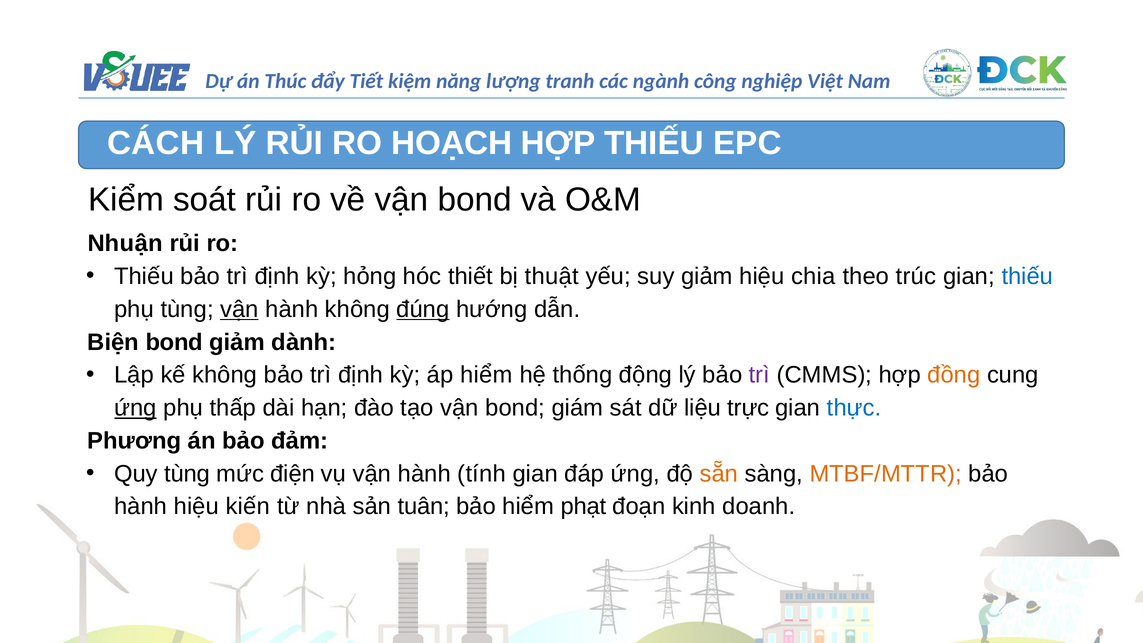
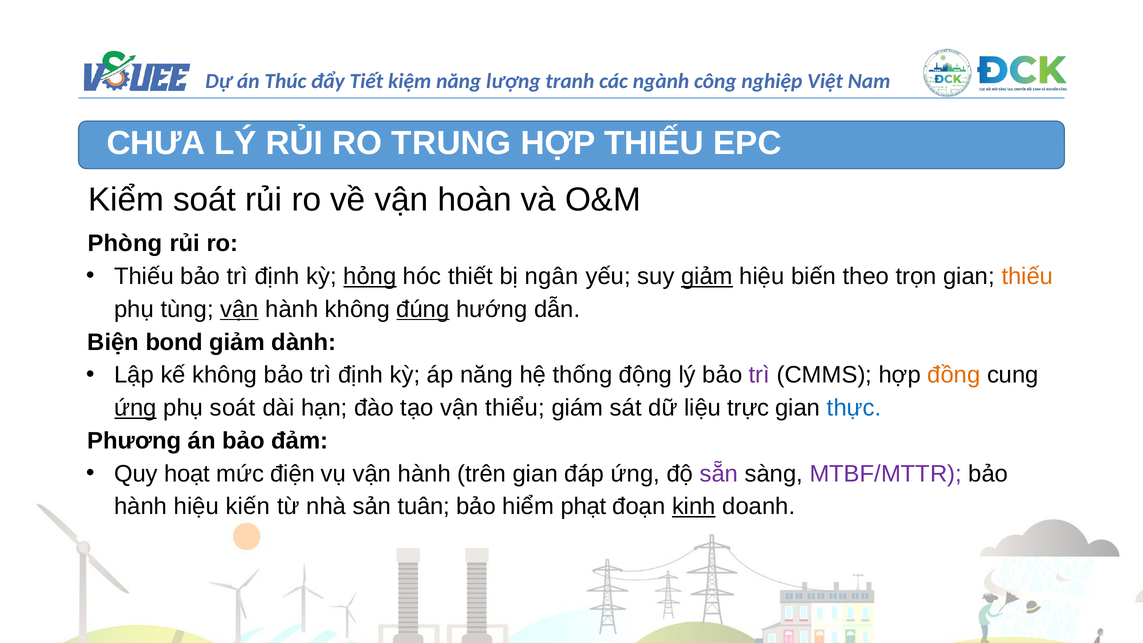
CÁCH: CÁCH -> CHƯA
HOẠCH: HOẠCH -> TRUNG
về vận bond: bond -> hoàn
Nhuận: Nhuận -> Phòng
hỏng underline: none -> present
thuật: thuật -> ngân
giảm at (707, 276) underline: none -> present
chia: chia -> biến
trúc: trúc -> trọn
thiếu at (1027, 276) colour: blue -> orange
áp hiểm: hiểm -> năng
phụ thấp: thấp -> soát
tạo vận bond: bond -> thiểu
Quy tùng: tùng -> hoạt
tính: tính -> trên
sẵn colour: orange -> purple
MTBF/MTTR colour: orange -> purple
kinh underline: none -> present
